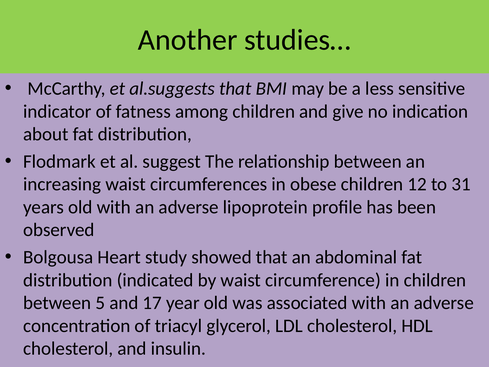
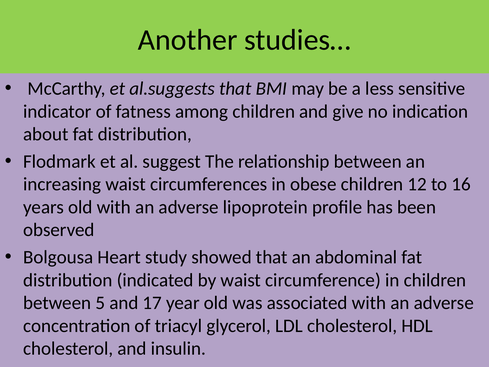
31: 31 -> 16
